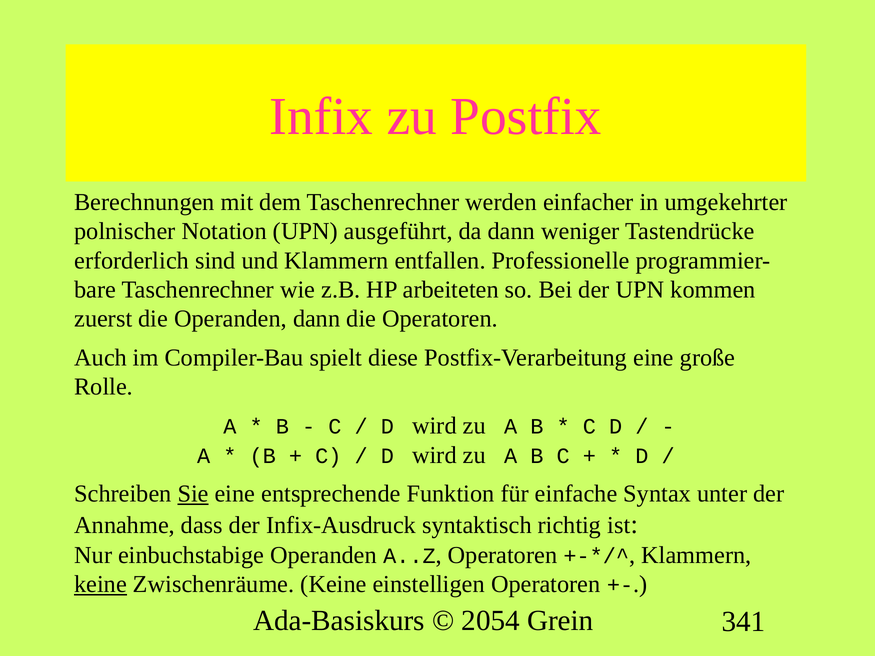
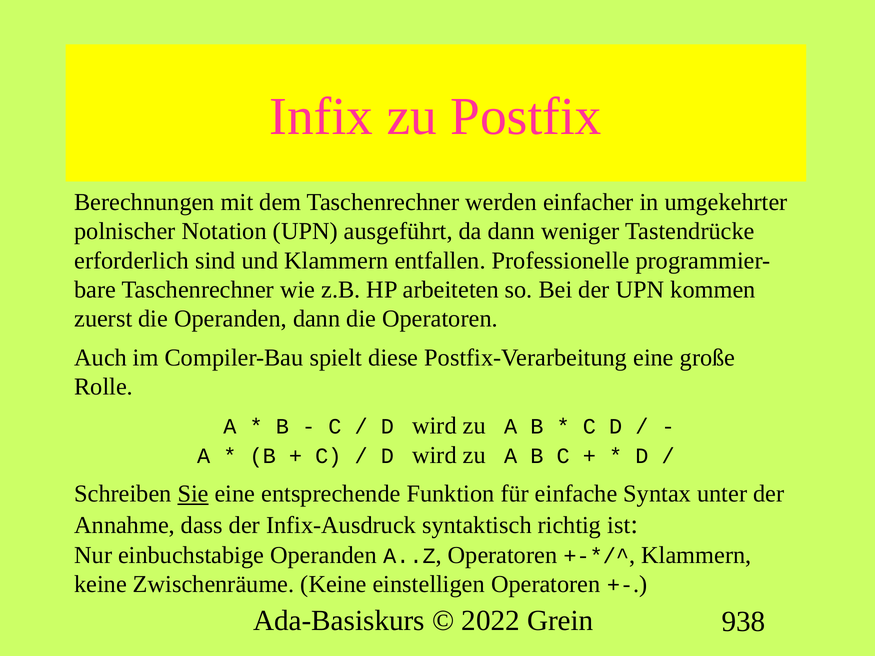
keine at (101, 584) underline: present -> none
2054: 2054 -> 2022
341: 341 -> 938
